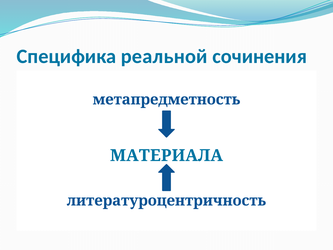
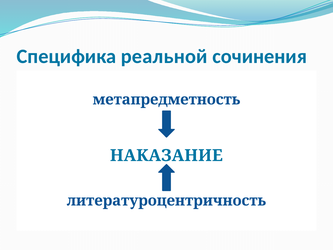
МАТЕРИАЛА: МАТЕРИАЛА -> НАКАЗАНИЕ
